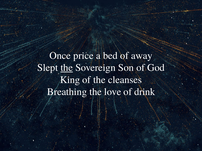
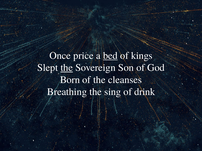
bed underline: none -> present
away: away -> kings
King: King -> Born
love: love -> sing
